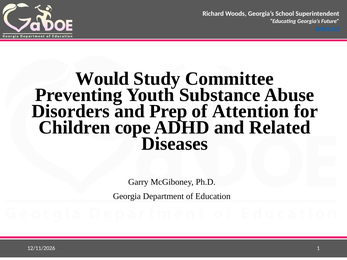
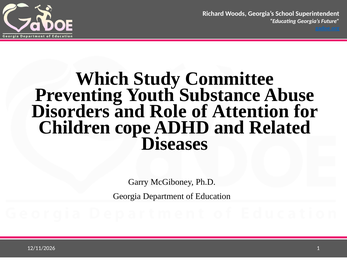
Would: Would -> Which
Prep: Prep -> Role
